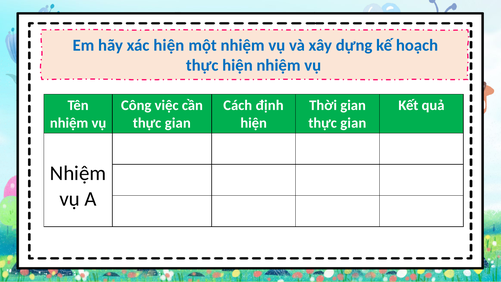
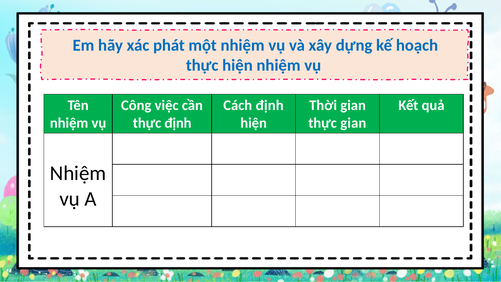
xác hiện: hiện -> phát
gian at (178, 123): gian -> định
